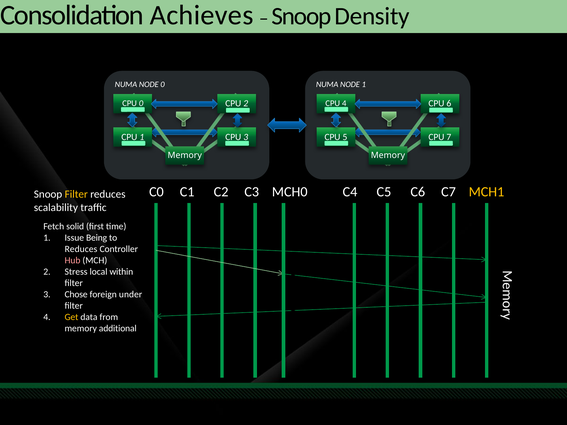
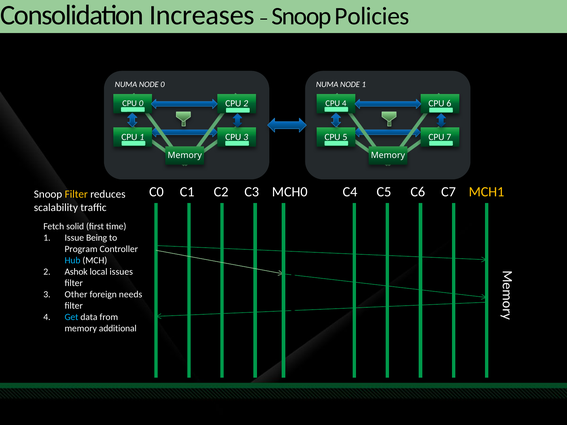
Achieves: Achieves -> Increases
Density: Density -> Policies
Reduces at (81, 249): Reduces -> Program
Hub colour: pink -> light blue
Stress: Stress -> Ashok
within: within -> issues
Chose: Chose -> Other
under: under -> needs
Get colour: yellow -> light blue
